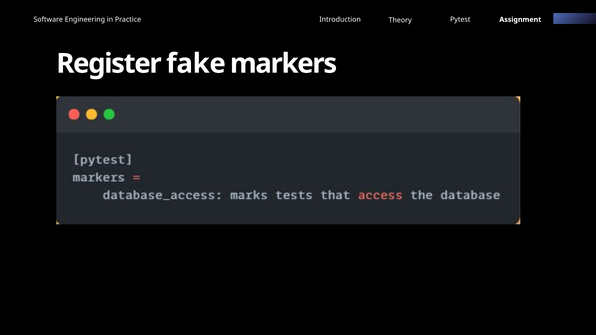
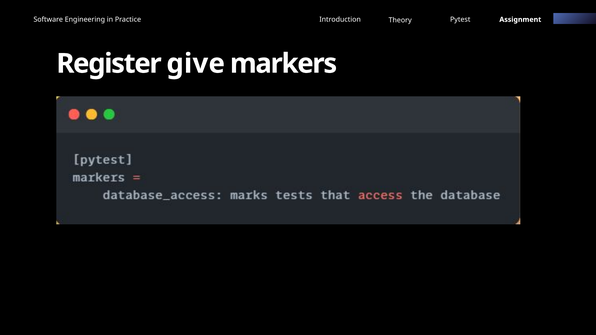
fake: fake -> give
